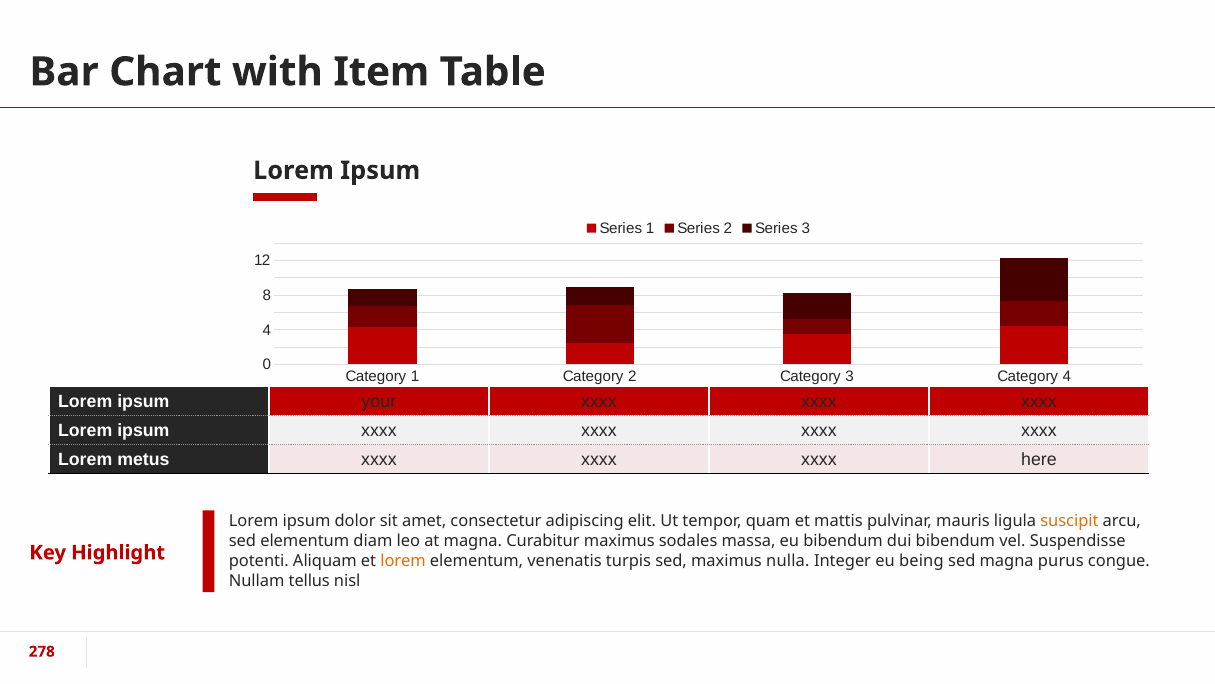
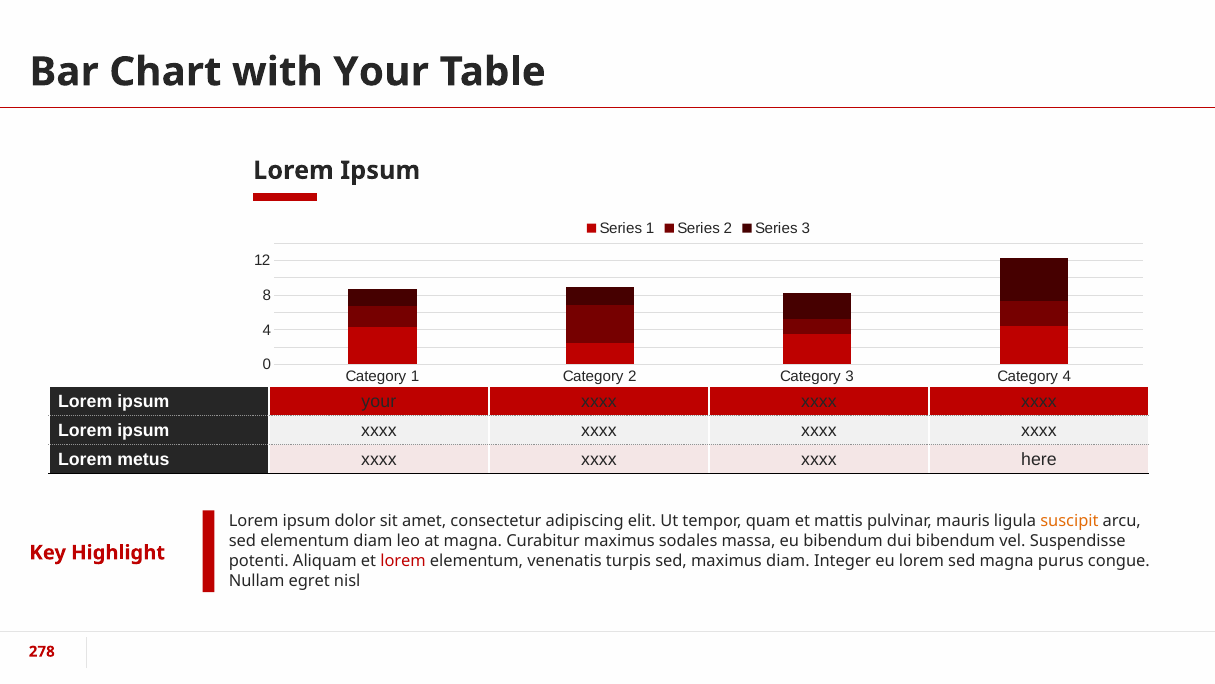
with Item: Item -> Your
lorem at (403, 560) colour: orange -> red
maximus nulla: nulla -> diam
eu being: being -> lorem
tellus: tellus -> egret
